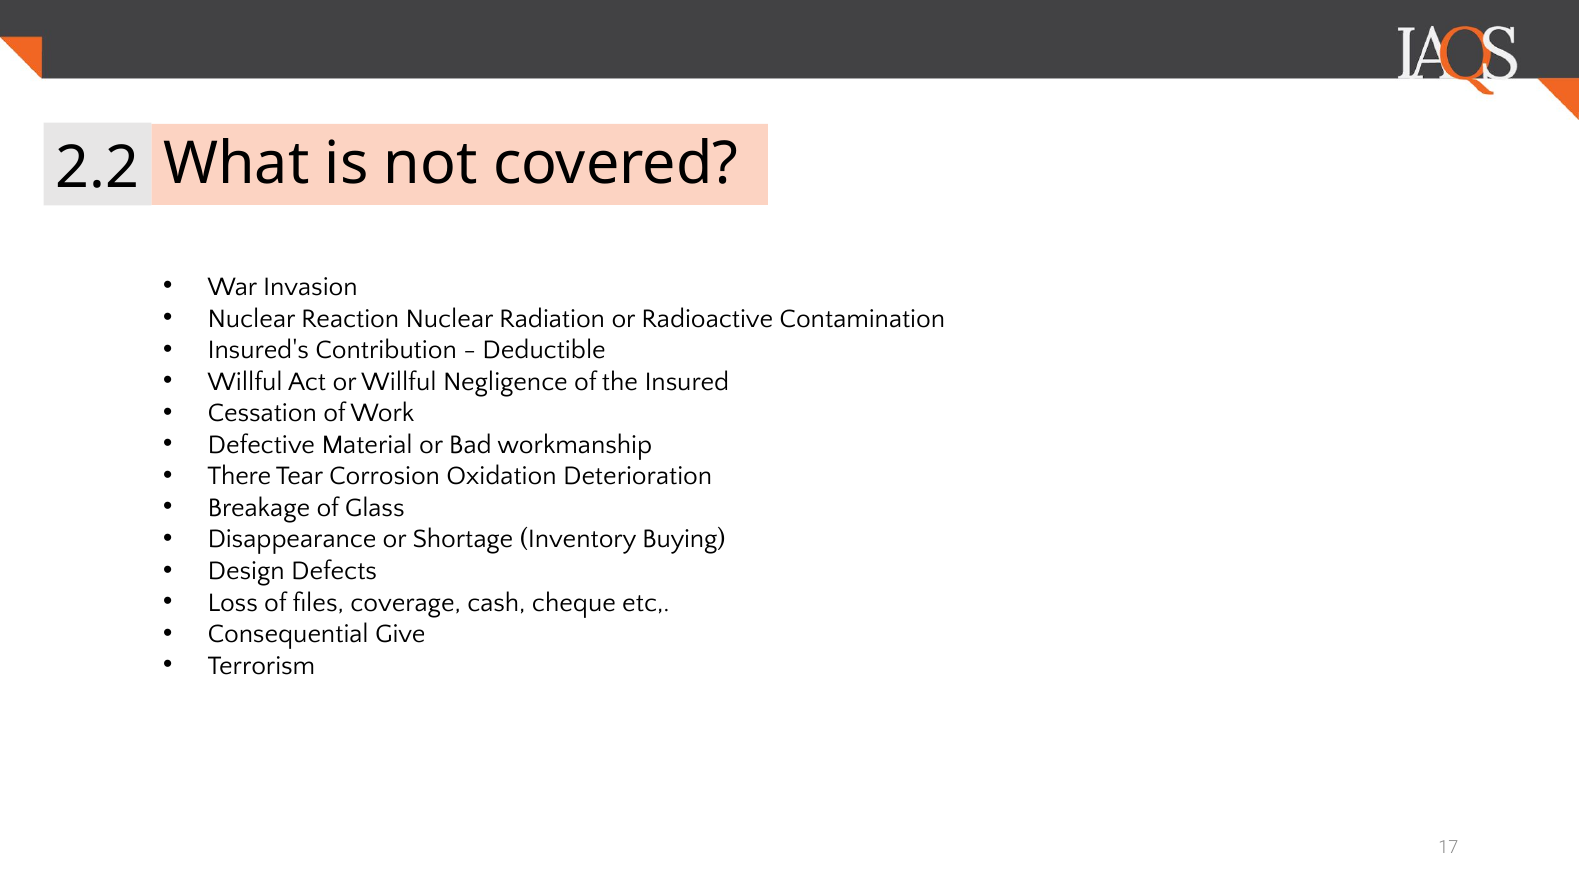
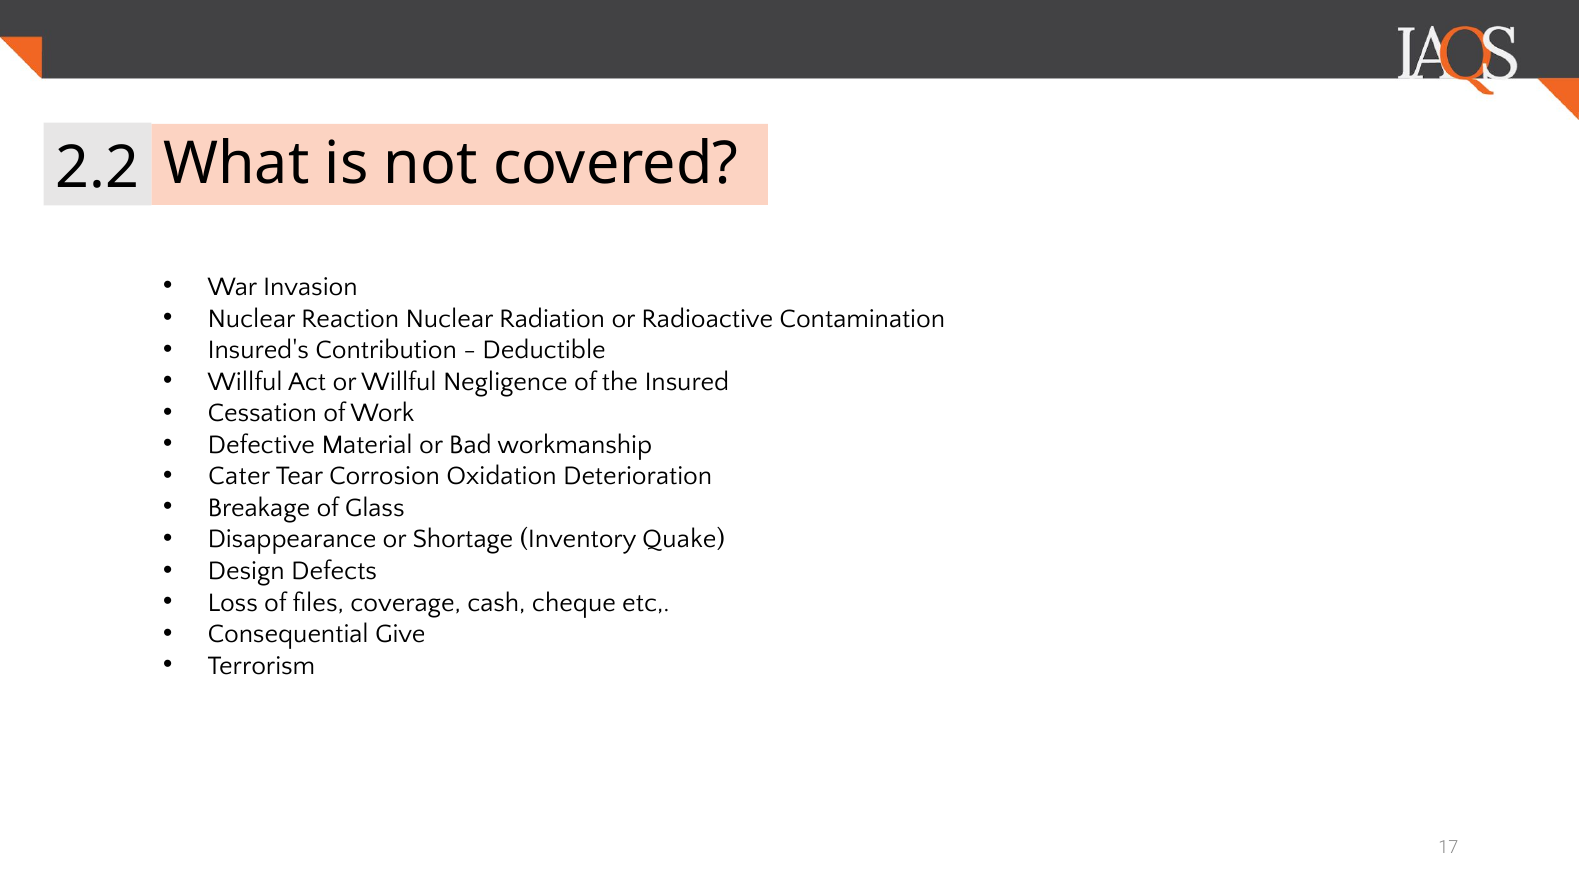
There: There -> Cater
Buying: Buying -> Quake
